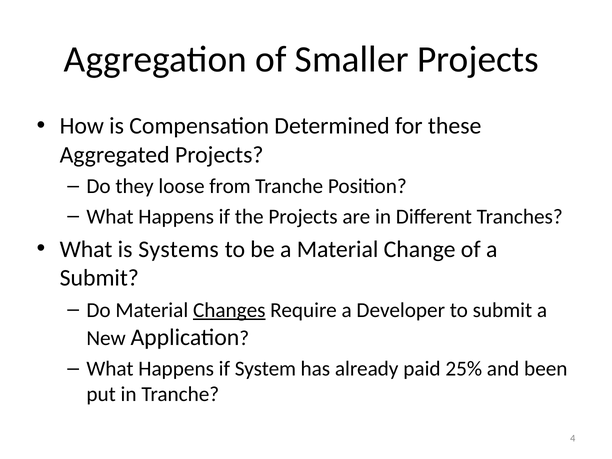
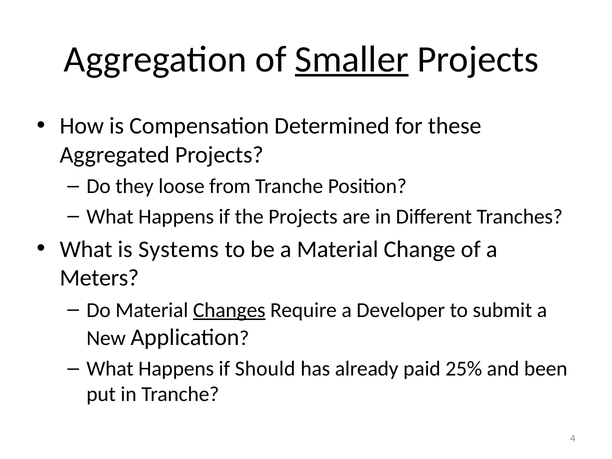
Smaller underline: none -> present
Submit at (99, 278): Submit -> Meters
System: System -> Should
